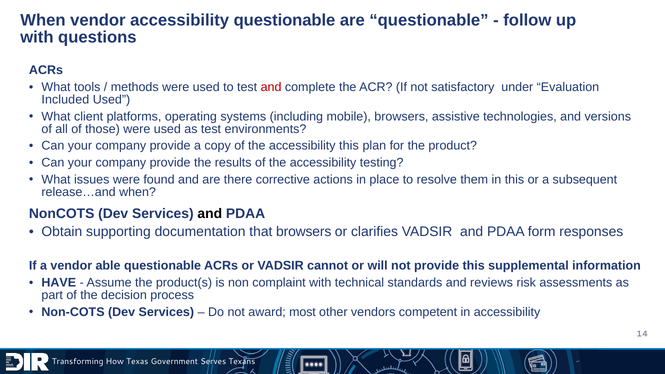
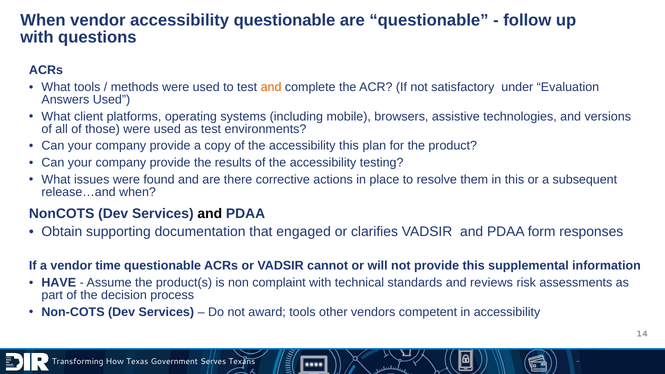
and at (271, 87) colour: red -> orange
Included: Included -> Answers
that browsers: browsers -> engaged
able: able -> time
award most: most -> tools
